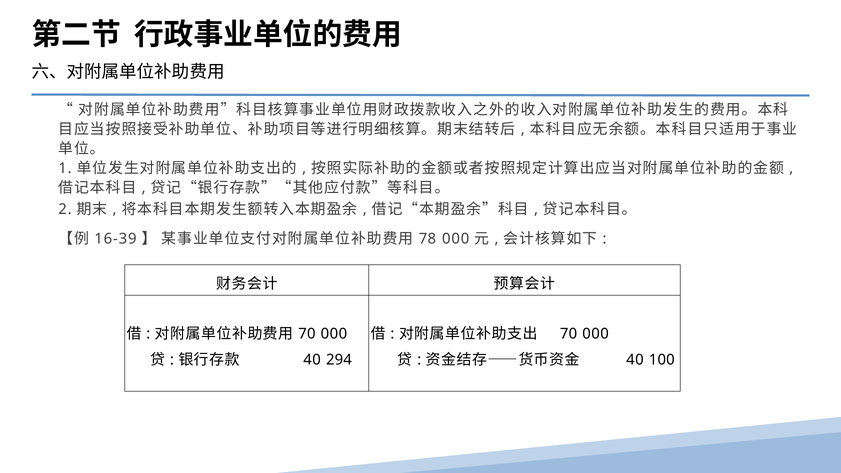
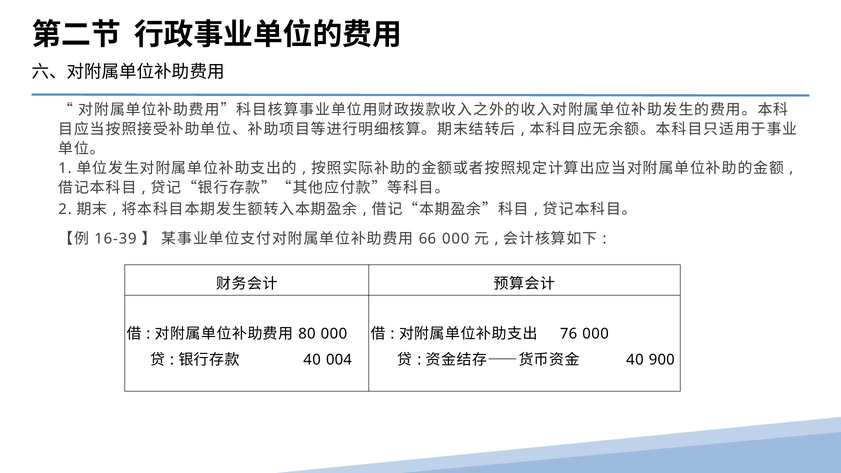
78: 78 -> 66
70 at (307, 334): 70 -> 80
70 at (569, 334): 70 -> 76
294: 294 -> 004
100: 100 -> 900
